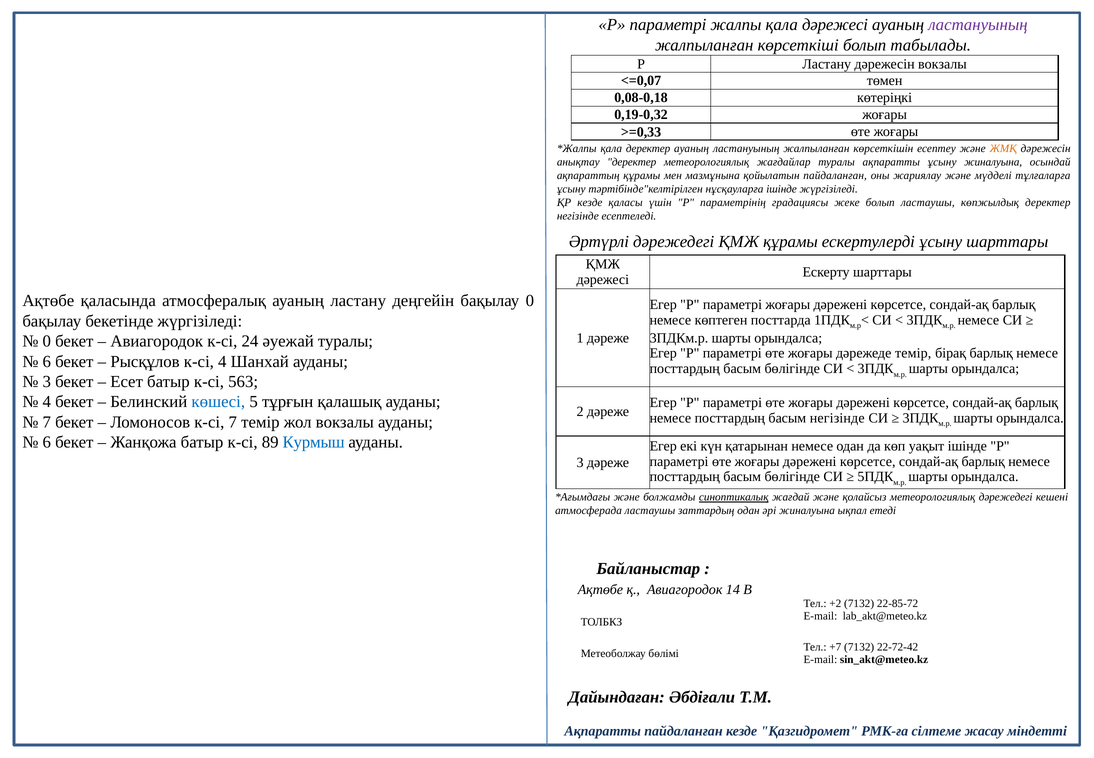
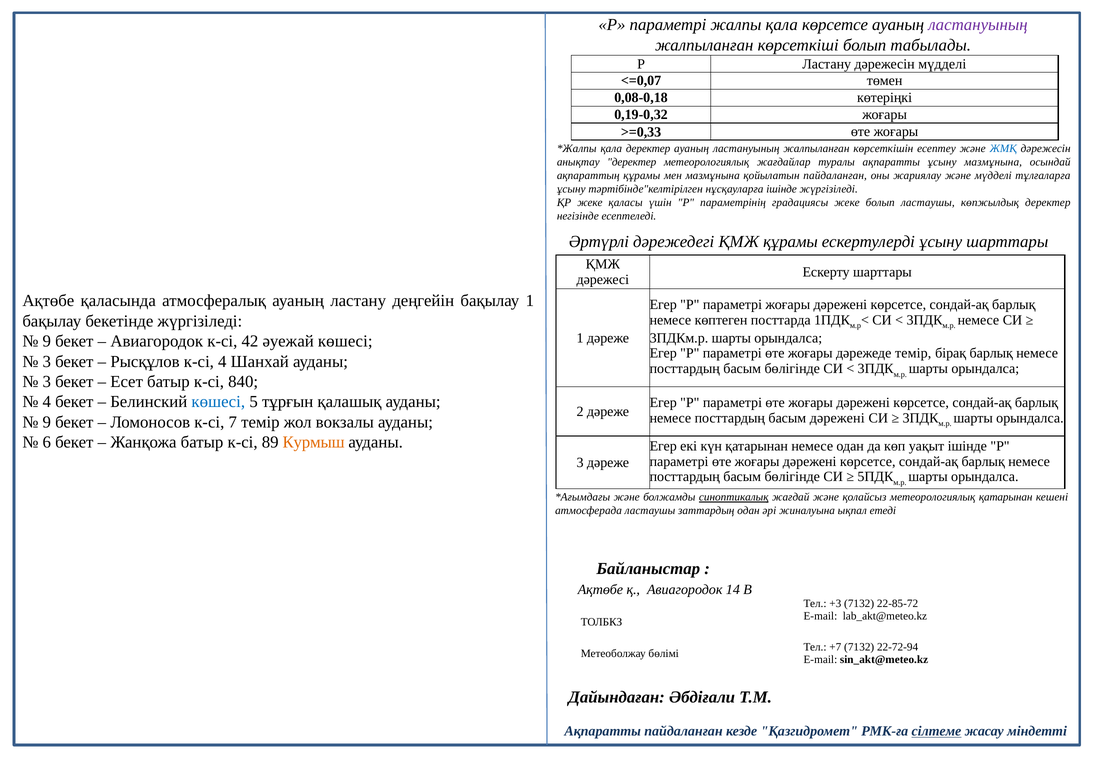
қала дәрежесі: дәрежесі -> көрсетсе
дәрежесін вокзалы: вокзалы -> мүдделі
ЖМҚ colour: orange -> blue
ұсыну жиналуына: жиналуына -> мазмұнына
ҚР кезде: кезде -> жеке
бақылау 0: 0 -> 1
0 at (47, 341): 0 -> 9
24: 24 -> 42
әуежай туралы: туралы -> көшесі
6 at (47, 361): 6 -> 3
563: 563 -> 840
басым негізінде: негізінде -> дәрежені
7 at (47, 422): 7 -> 9
Курмыш colour: blue -> orange
метеорологиялық дәрежедегі: дәрежедегі -> қатарынан
+2: +2 -> +3
22-72-42: 22-72-42 -> 22-72-94
сілтеме underline: none -> present
